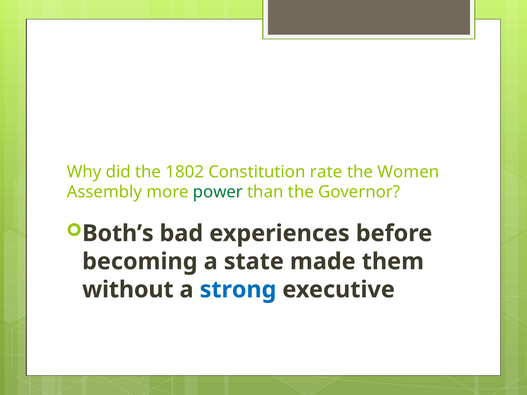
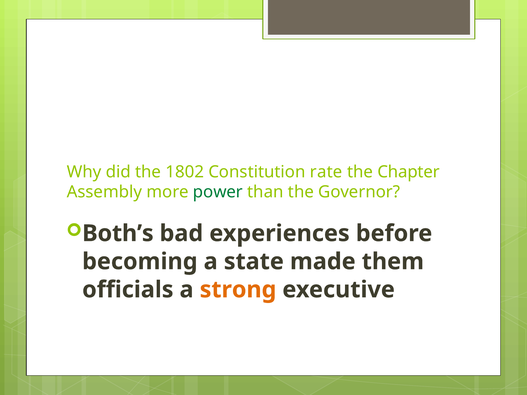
Women: Women -> Chapter
without: without -> officials
strong colour: blue -> orange
